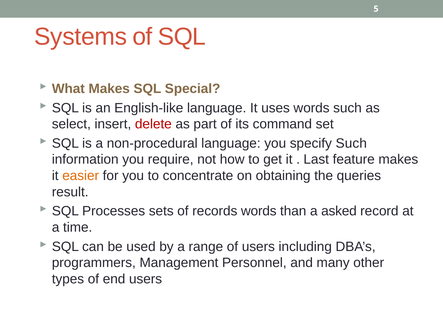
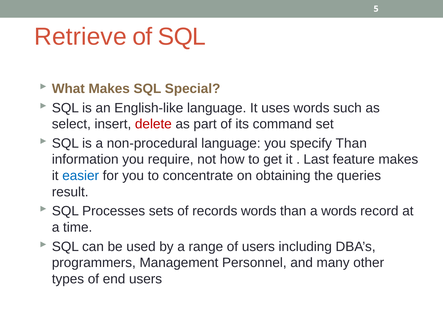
Systems: Systems -> Retrieve
specify Such: Such -> Than
easier colour: orange -> blue
a asked: asked -> words
